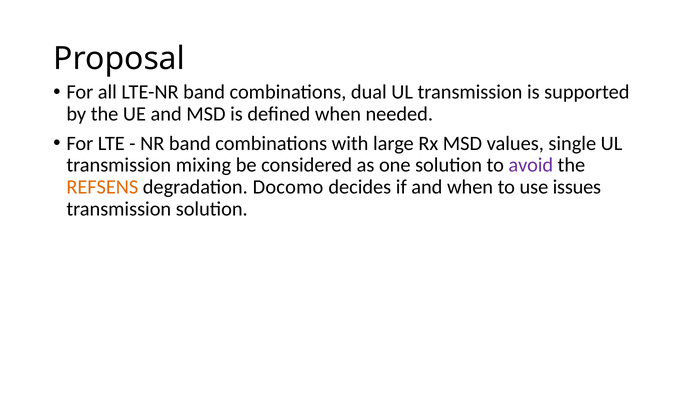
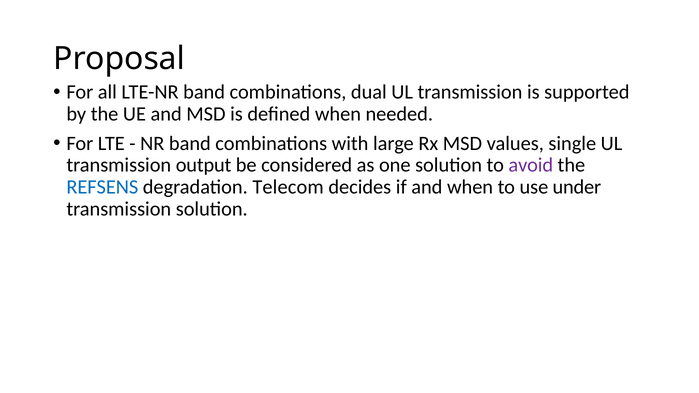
mixing: mixing -> output
REFSENS colour: orange -> blue
Docomo: Docomo -> Telecom
issues: issues -> under
